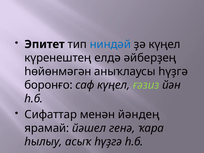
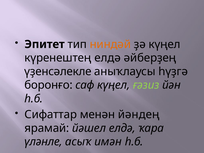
ниндәй colour: blue -> orange
һөйөнмәгән: һөйөнмәгән -> үҙенсәлекле
йәшел генә: генә -> елдә
һылыу: һылыу -> үләнле
асыҡ һүҙгә: һүҙгә -> имән
